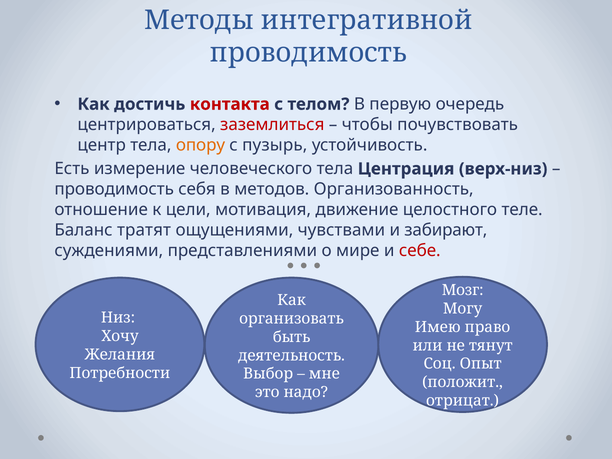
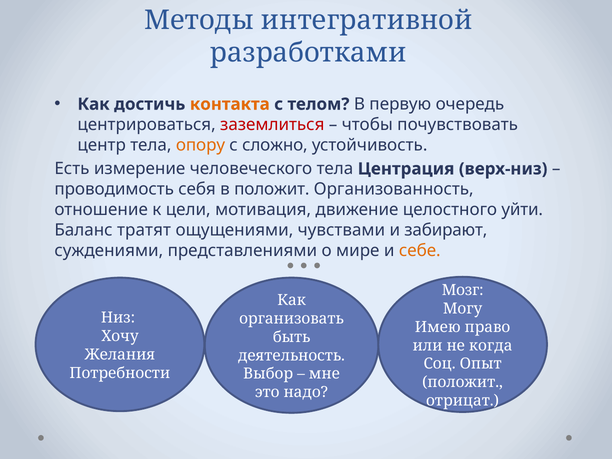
проводимость at (308, 53): проводимость -> разработками
контакта colour: red -> orange
пузырь: пузырь -> сложно
в методов: методов -> положит
теле: теле -> уйти
себе colour: red -> orange
тянут: тянут -> когда
